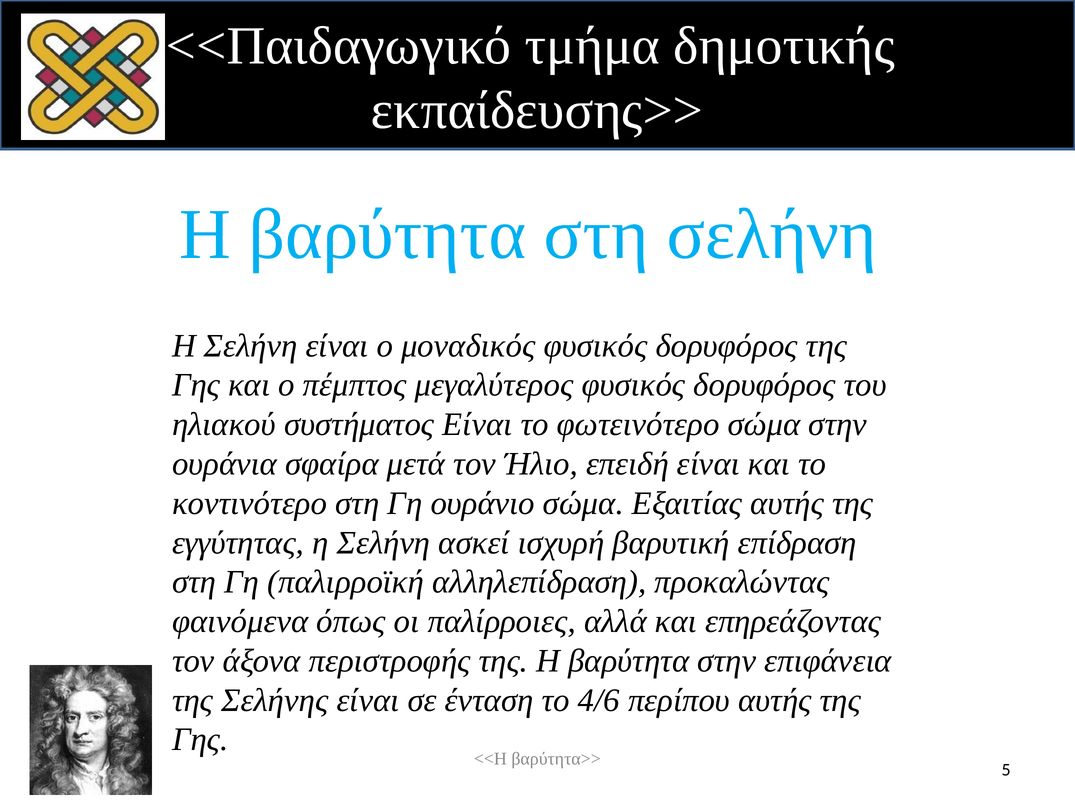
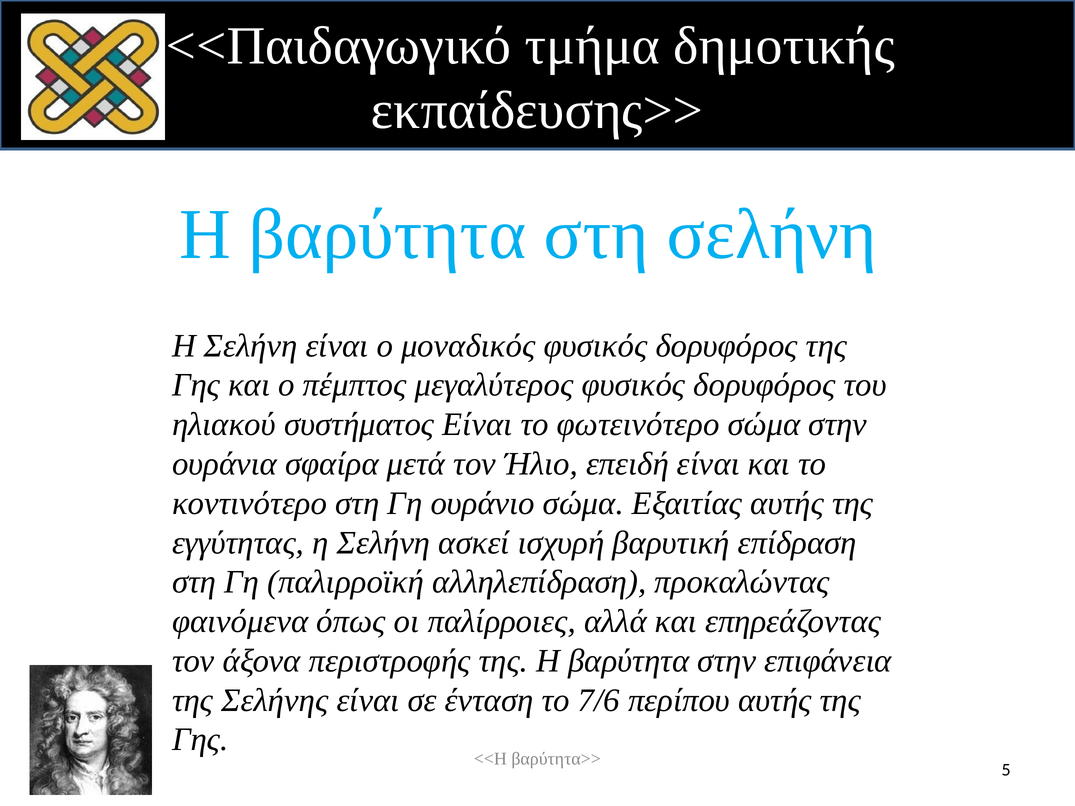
4/6: 4/6 -> 7/6
